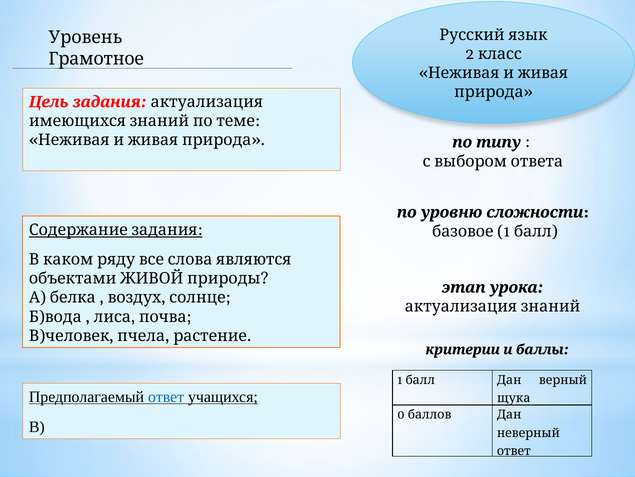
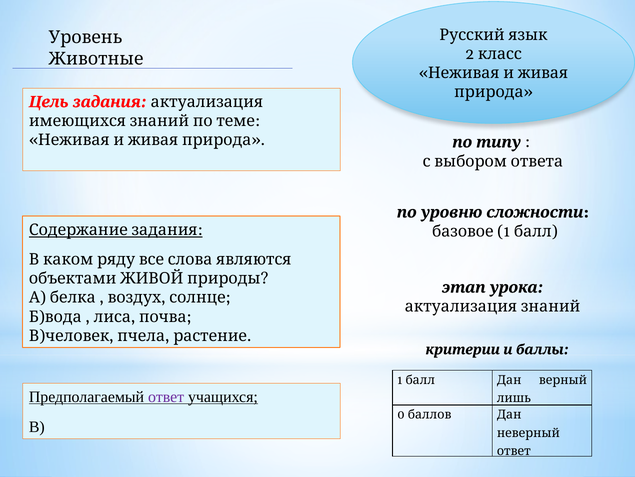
Грамотное: Грамотное -> Животные
ответ at (166, 396) colour: blue -> purple
щука: щука -> лишь
